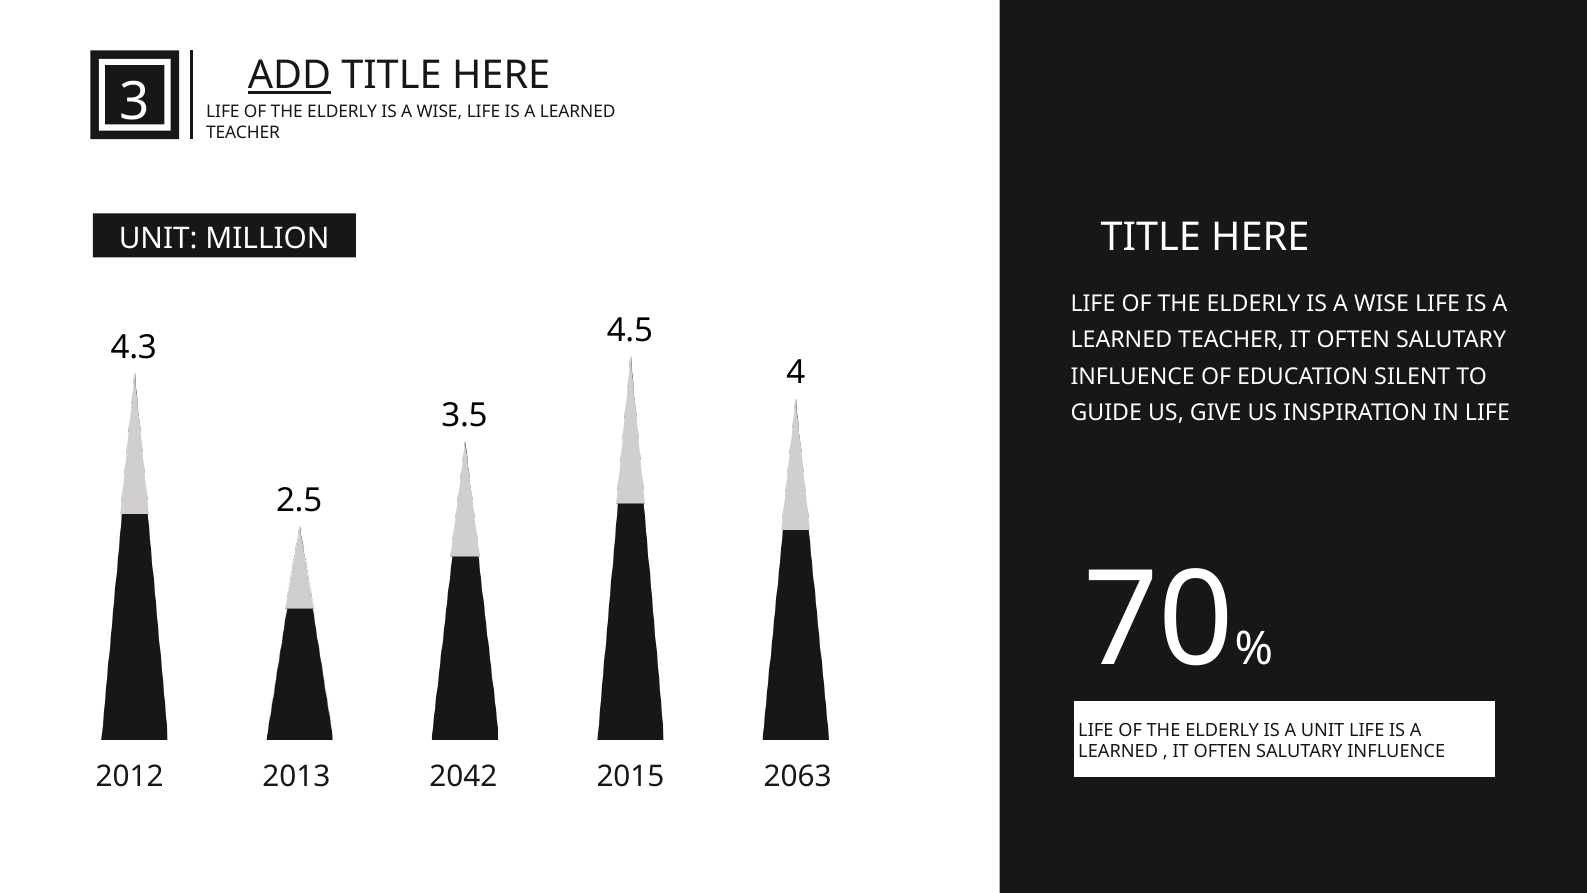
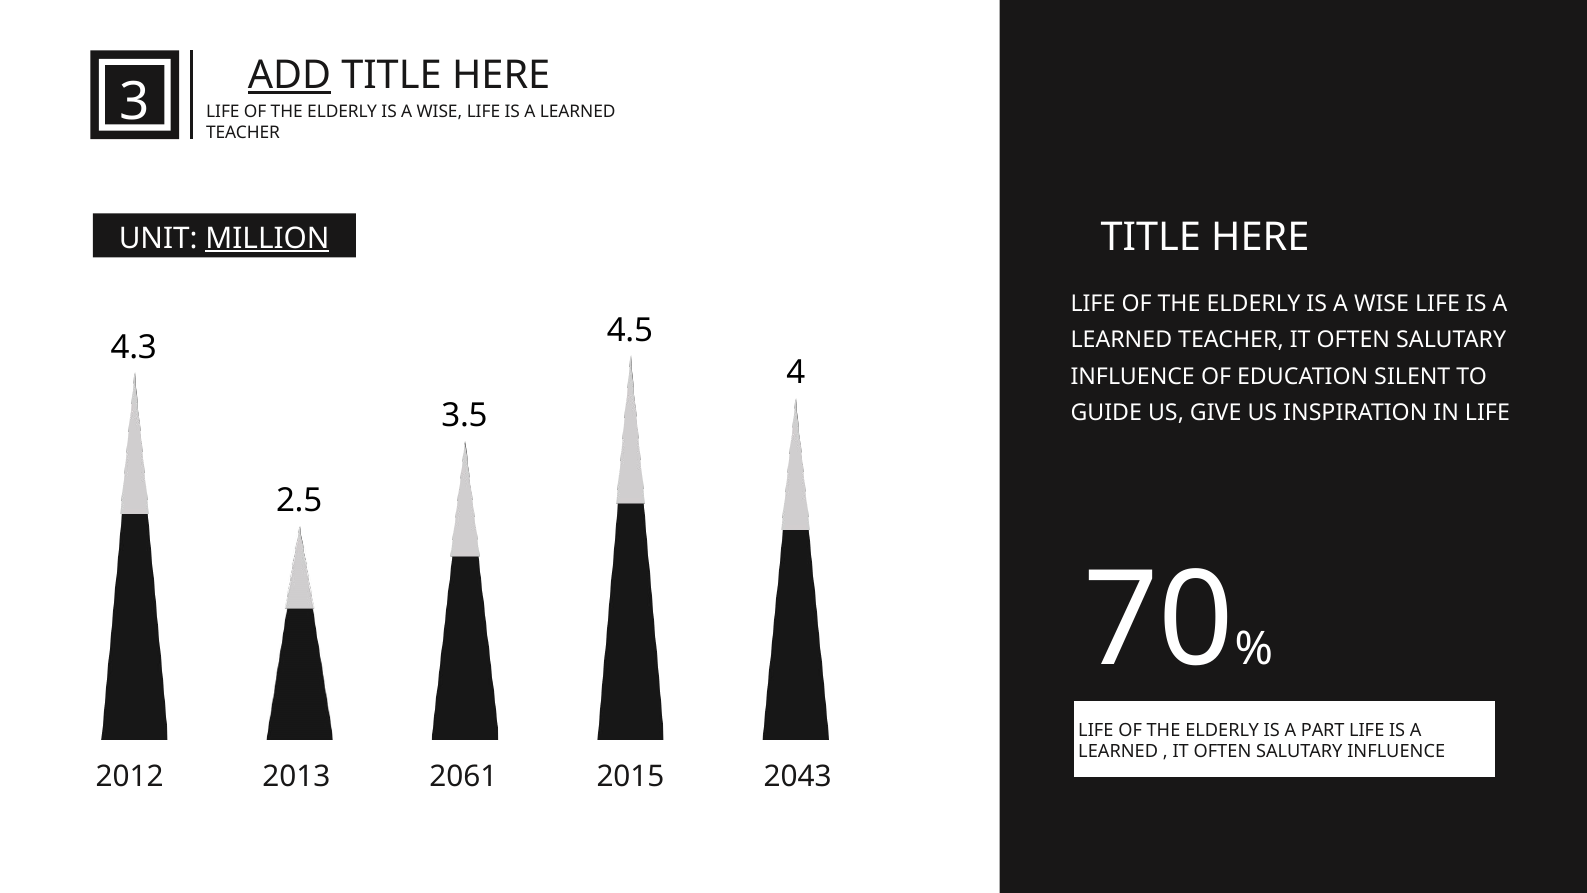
MILLION underline: none -> present
A UNIT: UNIT -> PART
2042: 2042 -> 2061
2063: 2063 -> 2043
